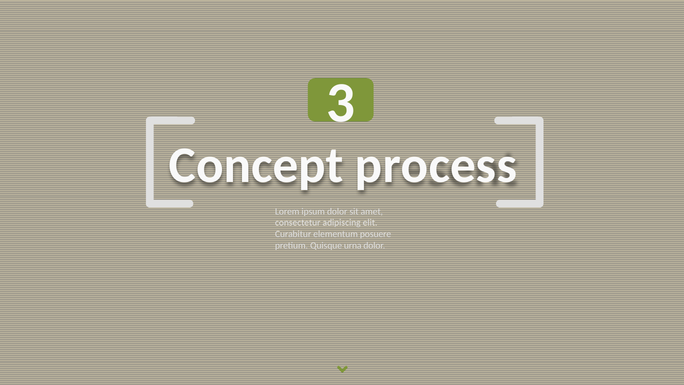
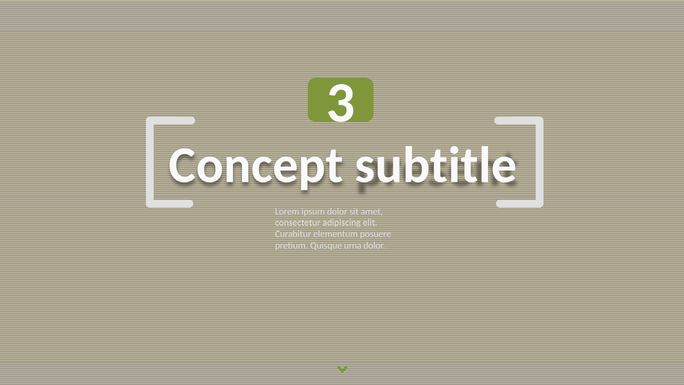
process: process -> subtitle
